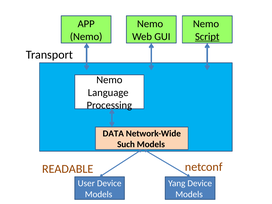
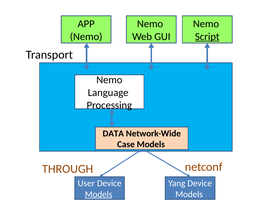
Such: Such -> Case
READABLE: READABLE -> THROUGH
Models at (99, 194) underline: none -> present
